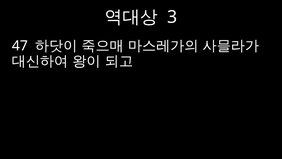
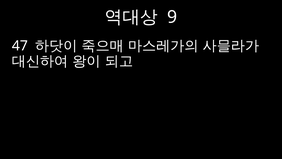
3: 3 -> 9
